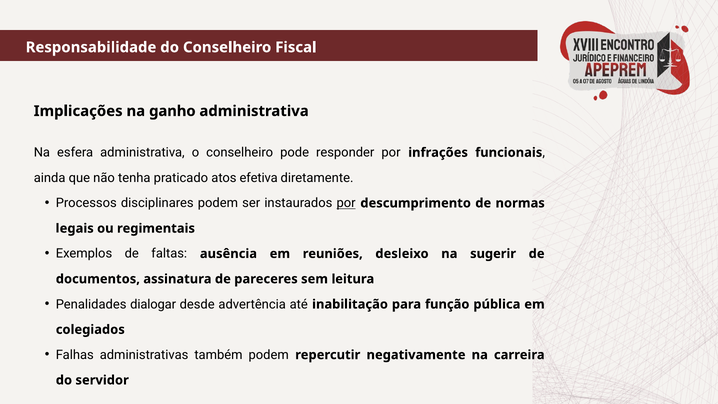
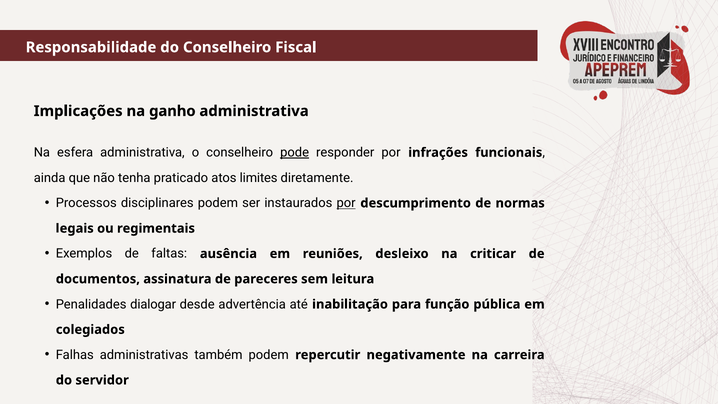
pode underline: none -> present
efetiva: efetiva -> limites
sugerir: sugerir -> criticar
